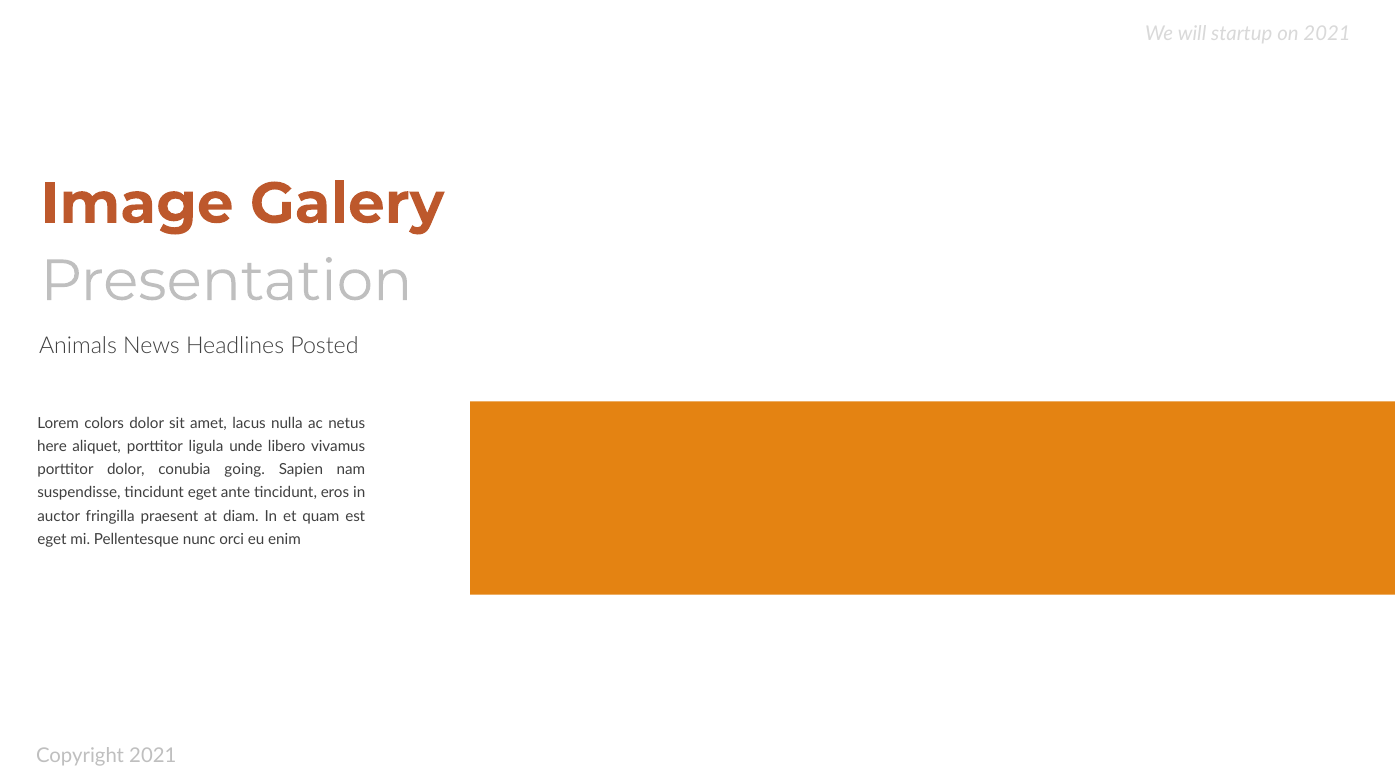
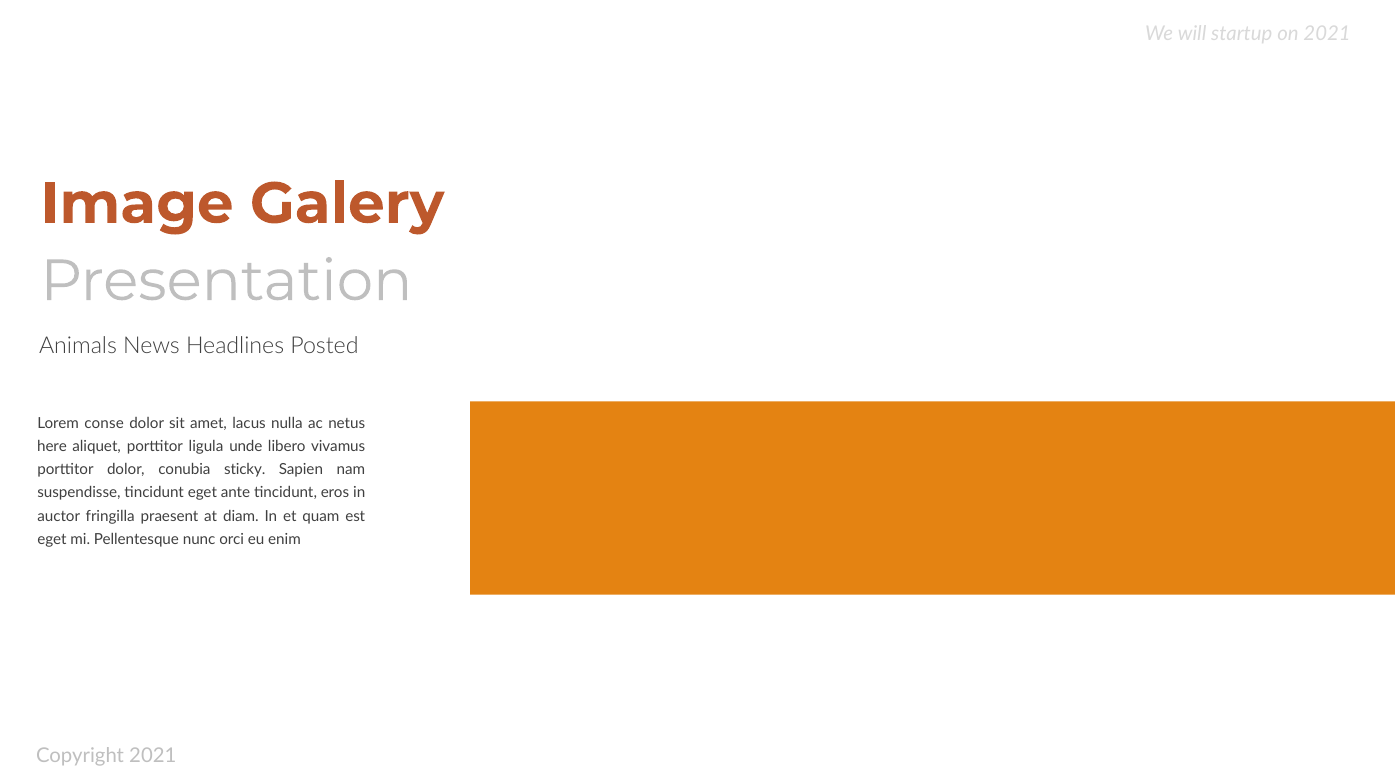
colors: colors -> conse
going: going -> sticky
